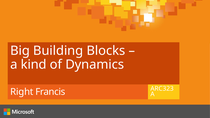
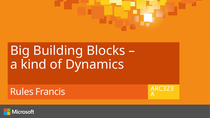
Right: Right -> Rules
